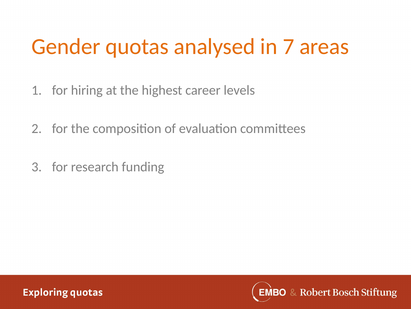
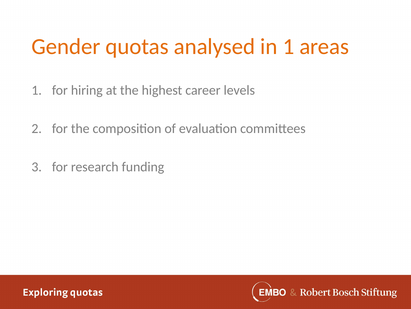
in 7: 7 -> 1
